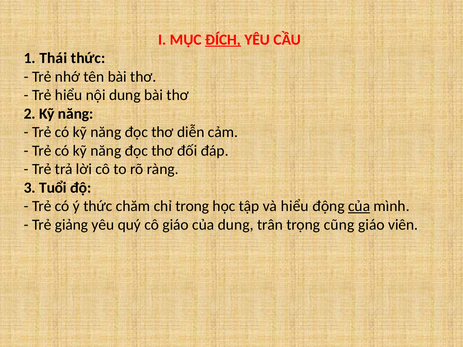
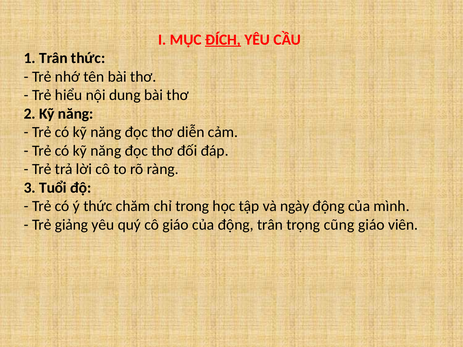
1 Thái: Thái -> Trân
và hiểu: hiểu -> ngày
của at (359, 206) underline: present -> none
của dung: dung -> động
